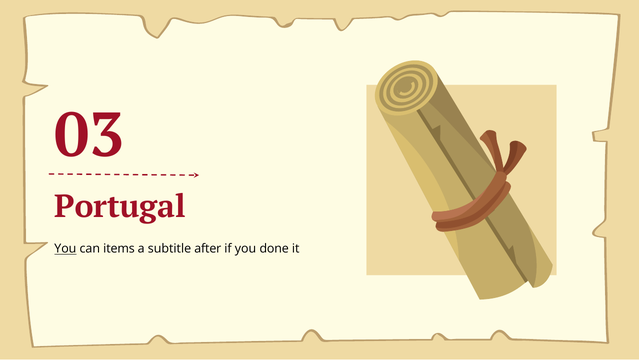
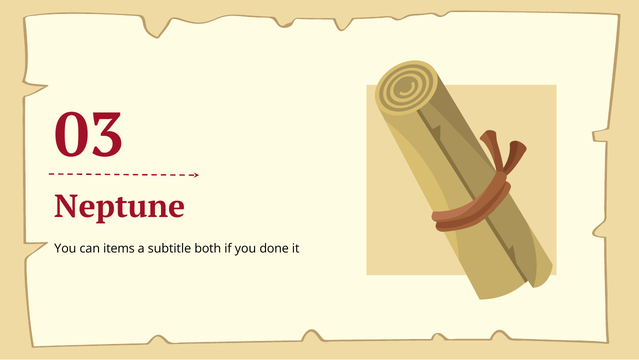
Portugal: Portugal -> Neptune
You at (65, 248) underline: present -> none
after: after -> both
